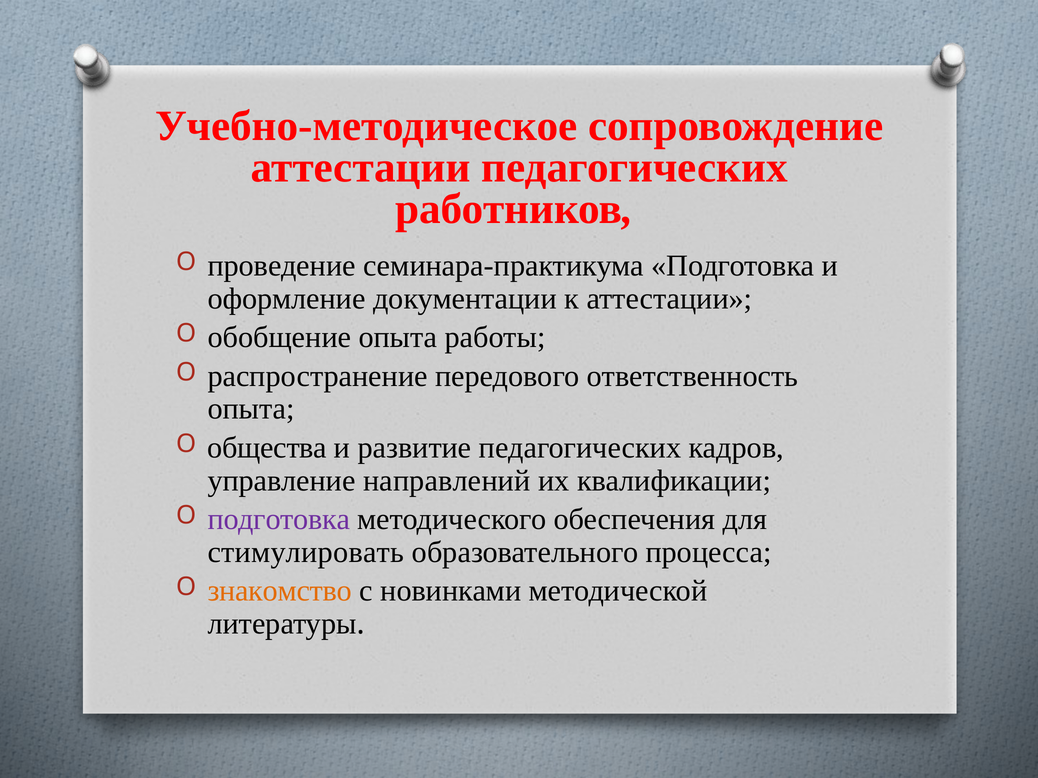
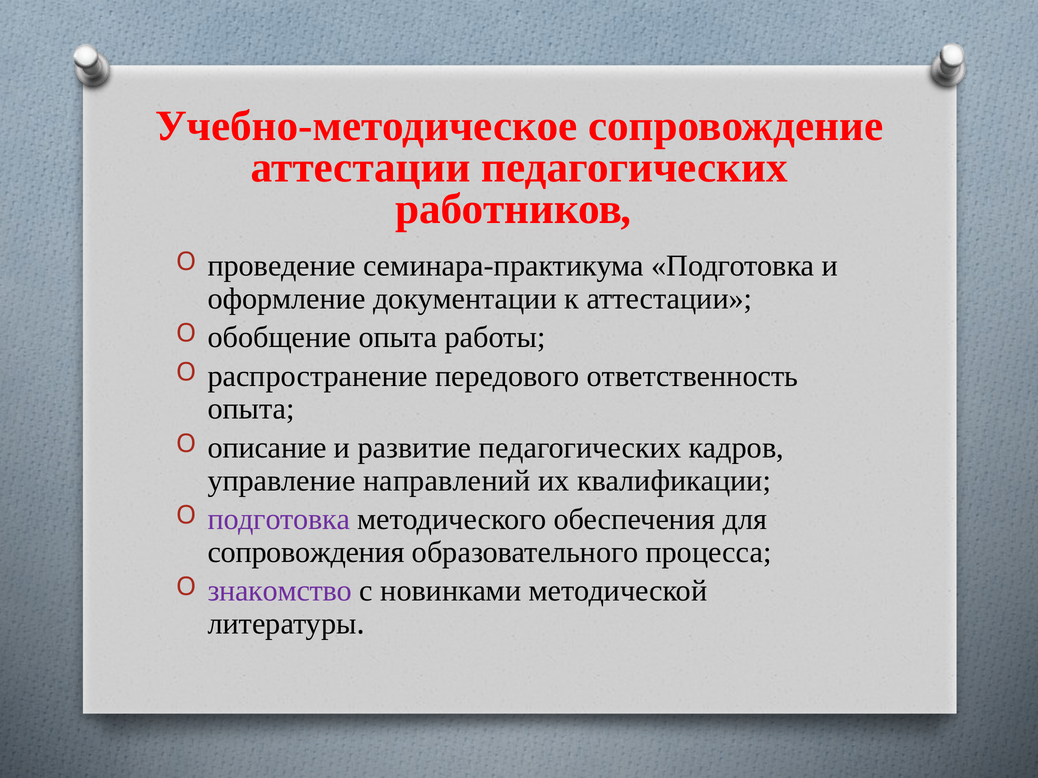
общества: общества -> описание
стимулировать: стимулировать -> сопровождения
знакомство colour: orange -> purple
